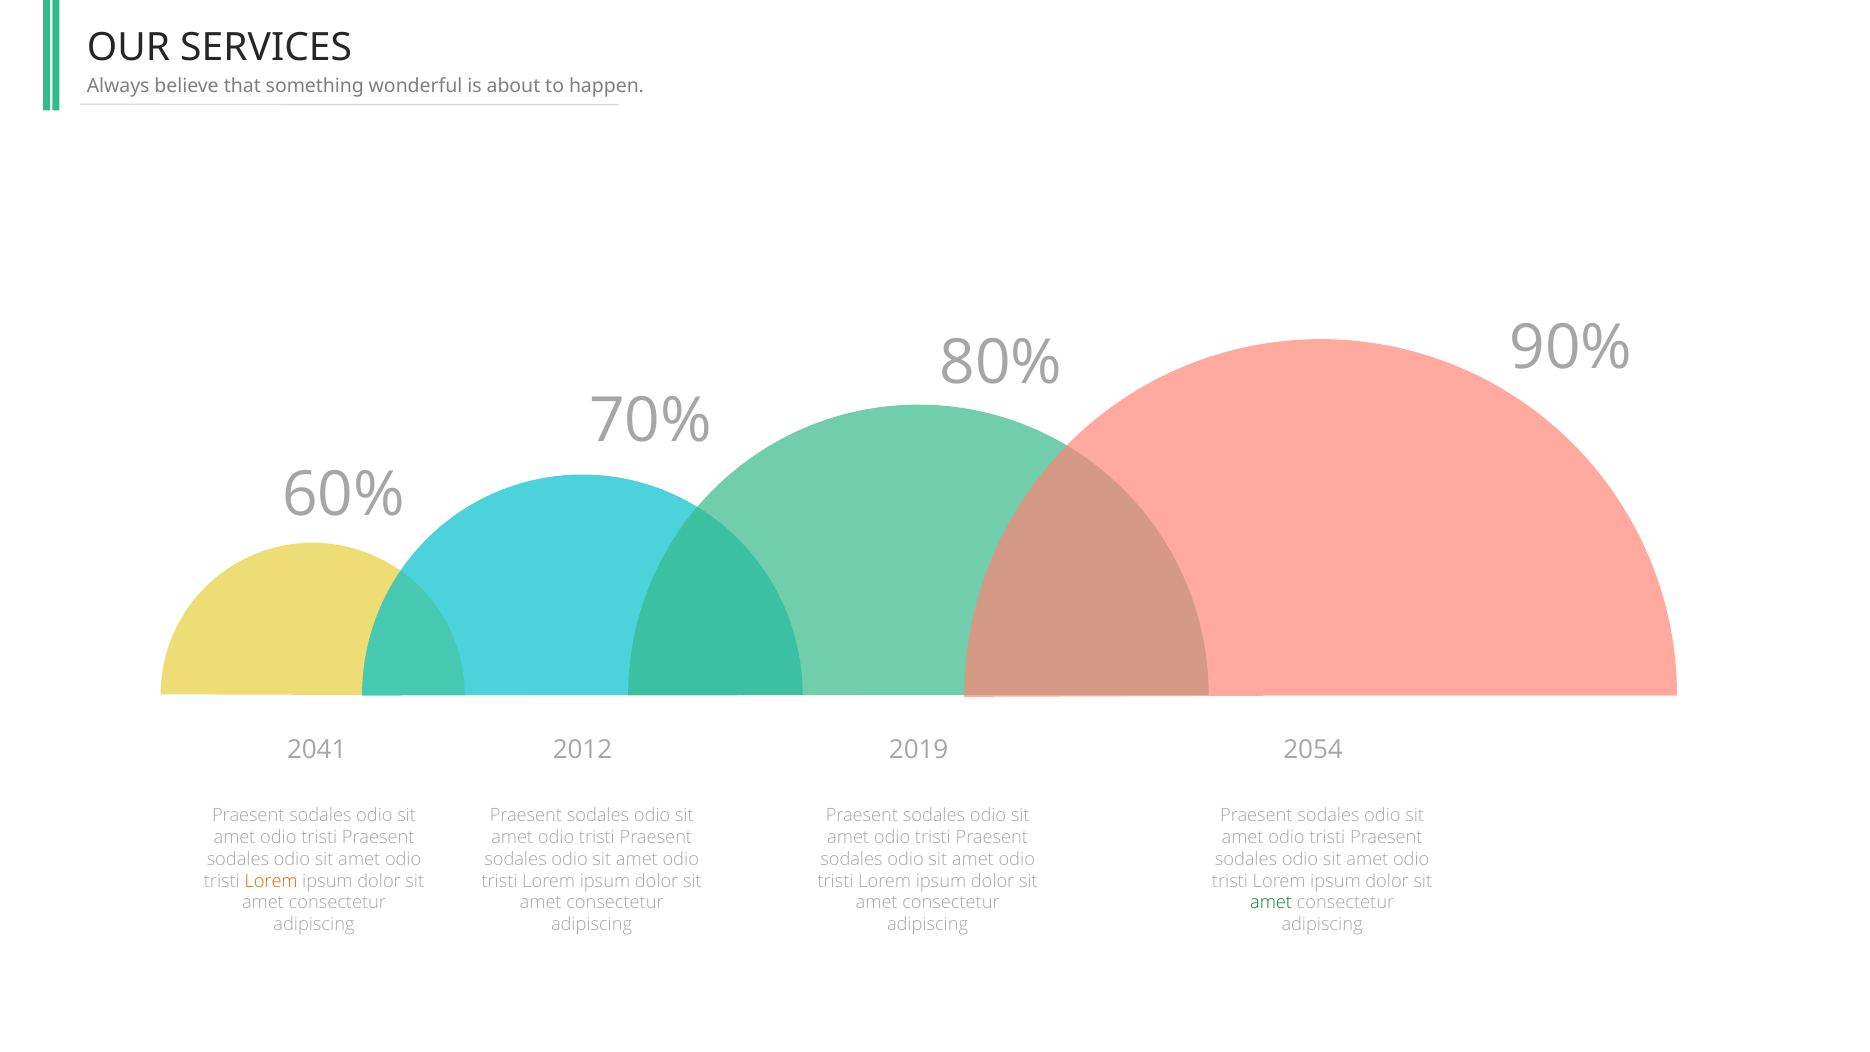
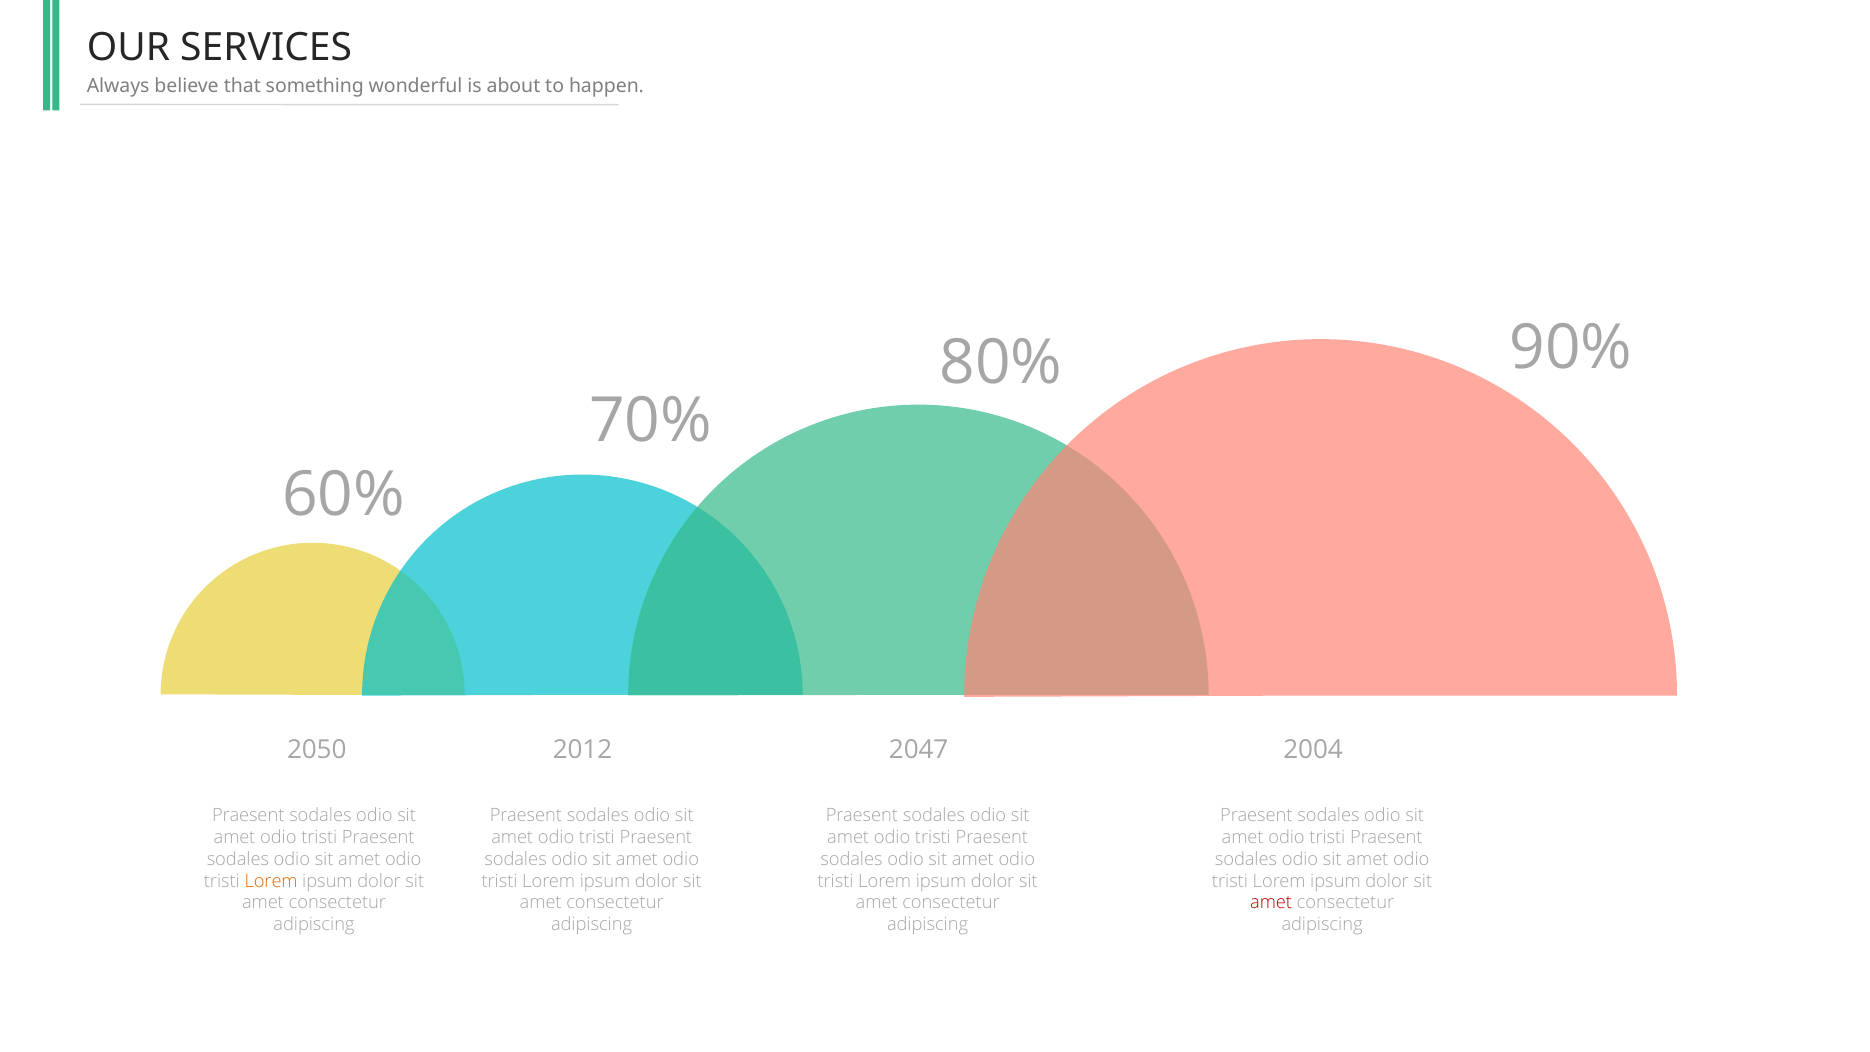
2041: 2041 -> 2050
2019: 2019 -> 2047
2054: 2054 -> 2004
amet at (1271, 903) colour: green -> red
